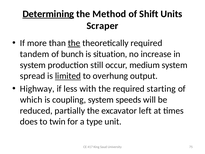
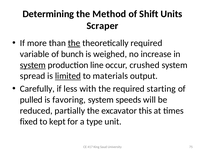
Determining underline: present -> none
tandem: tandem -> variable
situation: situation -> weighed
system at (33, 65) underline: none -> present
still: still -> line
medium: medium -> crushed
overhung: overhung -> materials
Highway: Highway -> Carefully
which: which -> pulled
coupling: coupling -> favoring
left: left -> this
does: does -> fixed
twin: twin -> kept
